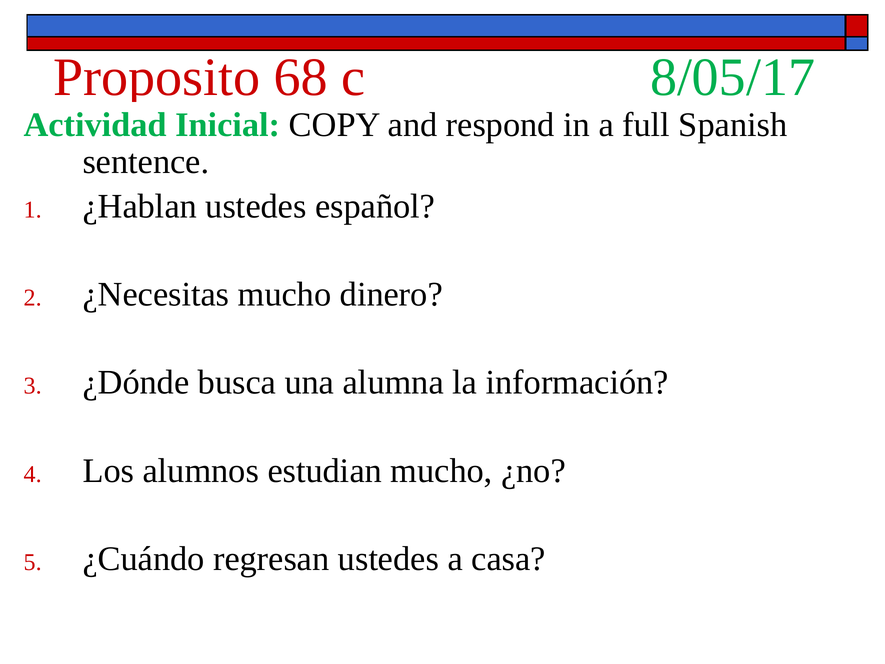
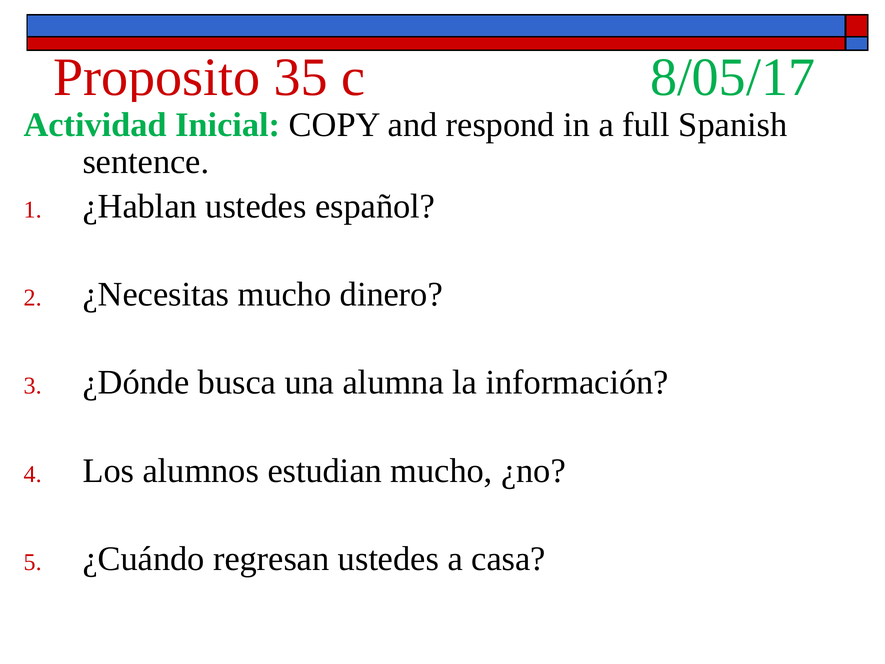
68: 68 -> 35
